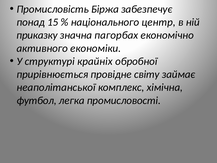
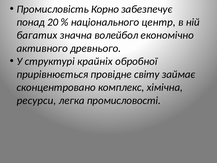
Біржа: Біржа -> Корно
15: 15 -> 20
приказку: приказку -> багатих
пагорбах: пагорбах -> волейбол
економіки: економіки -> древнього
неаполітанської: неаполітанської -> сконцентровано
футбол: футбол -> ресурси
